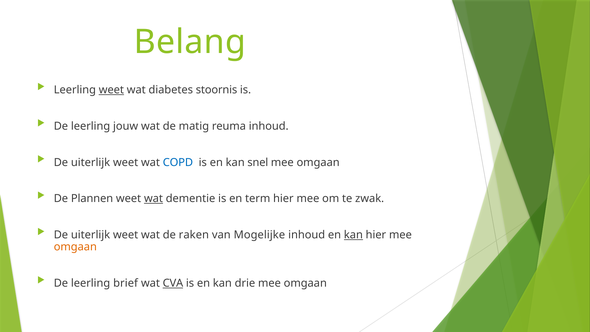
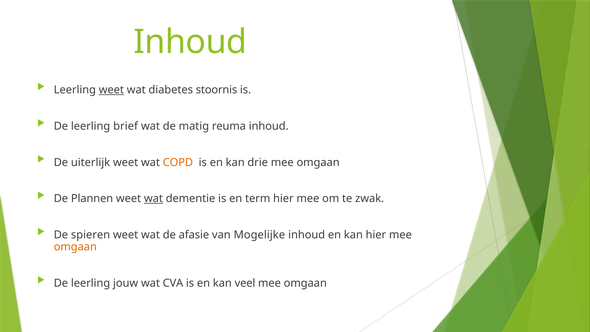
Belang at (190, 42): Belang -> Inhoud
jouw: jouw -> brief
COPD colour: blue -> orange
snel: snel -> drie
uiterlijk at (91, 235): uiterlijk -> spieren
raken: raken -> afasie
kan at (353, 235) underline: present -> none
brief: brief -> jouw
CVA underline: present -> none
drie: drie -> veel
